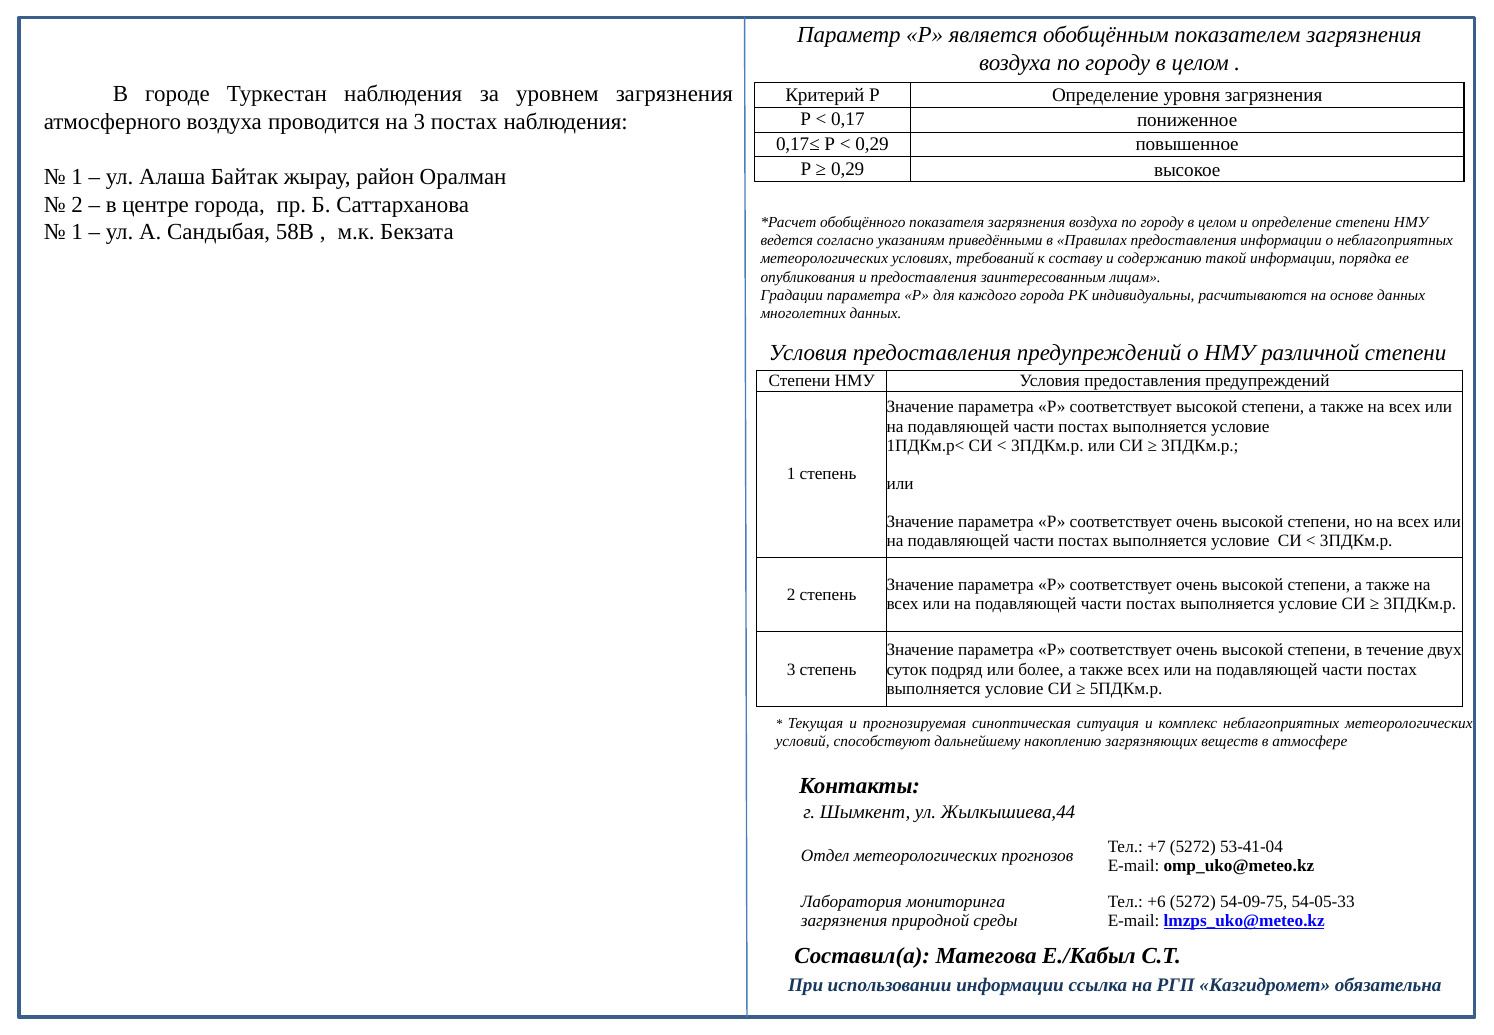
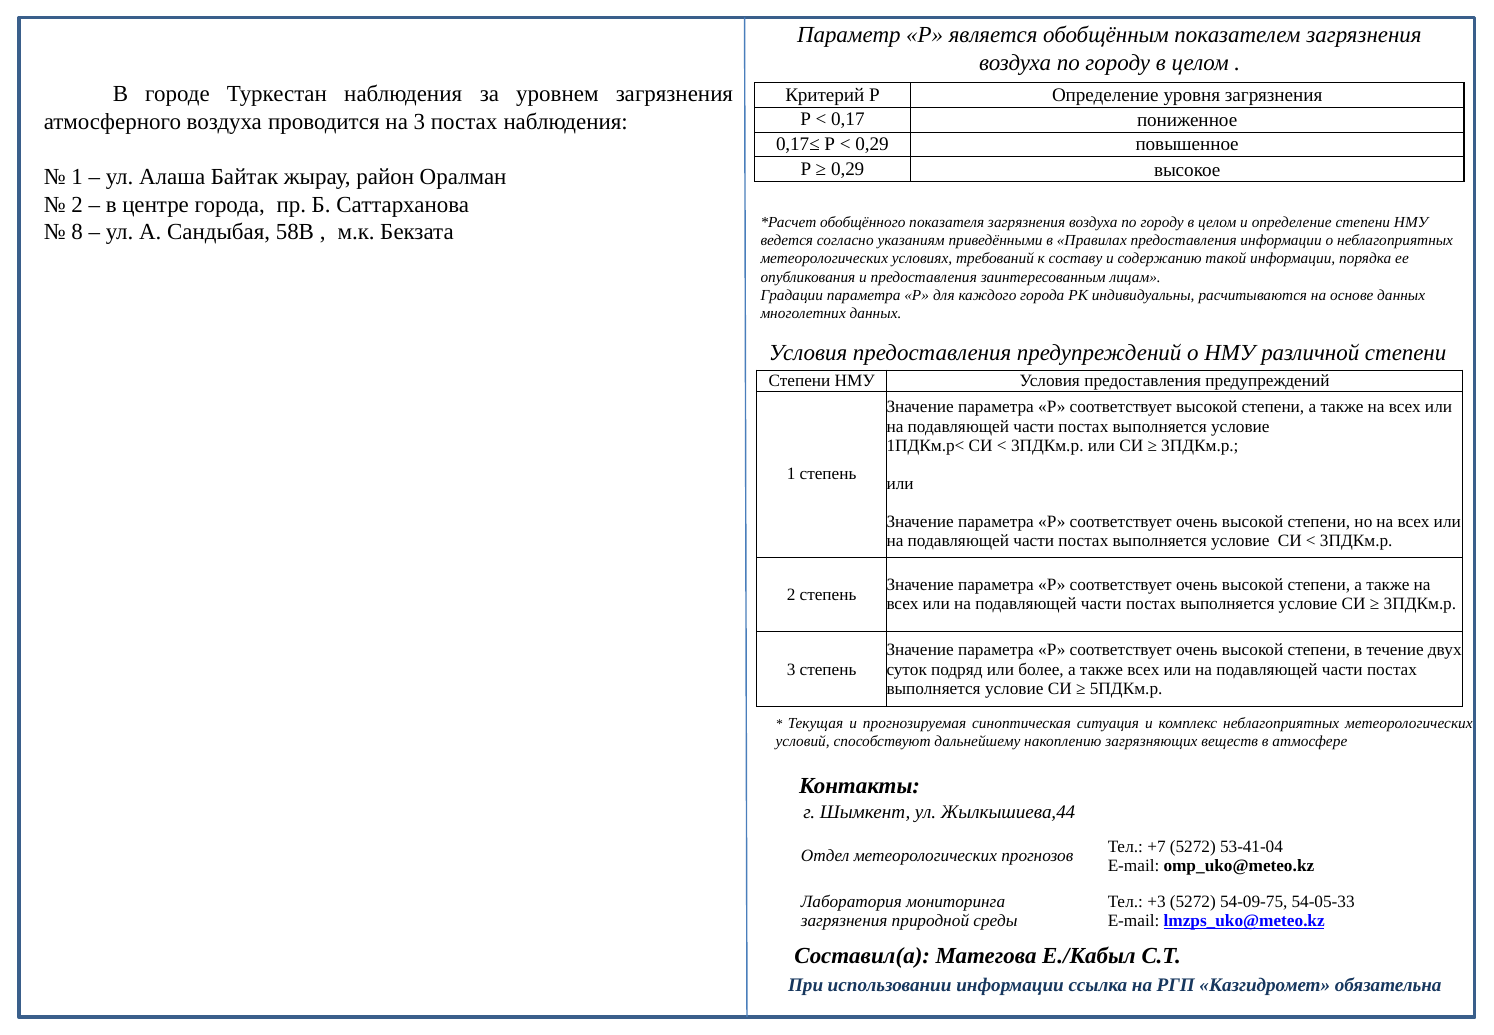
1 at (77, 232): 1 -> 8
+6: +6 -> +3
